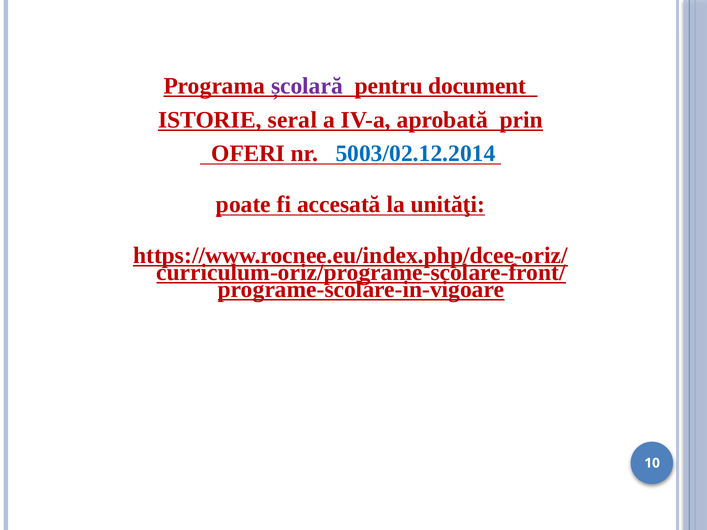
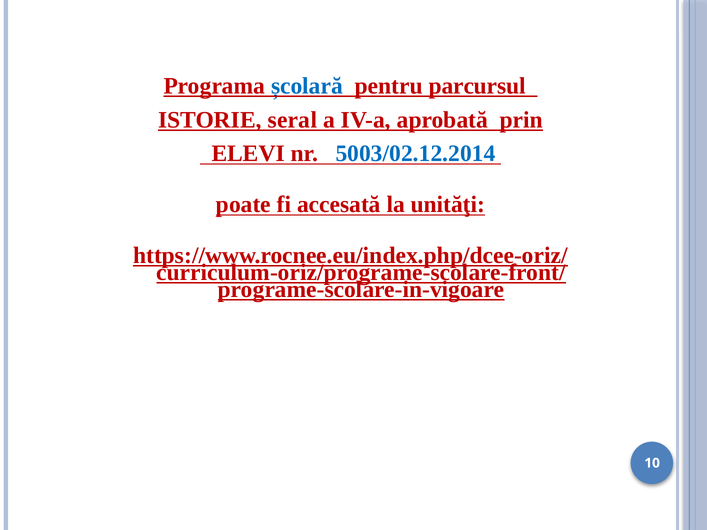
școlară colour: purple -> blue
document: document -> parcursul
OFERI: OFERI -> ELEVI
